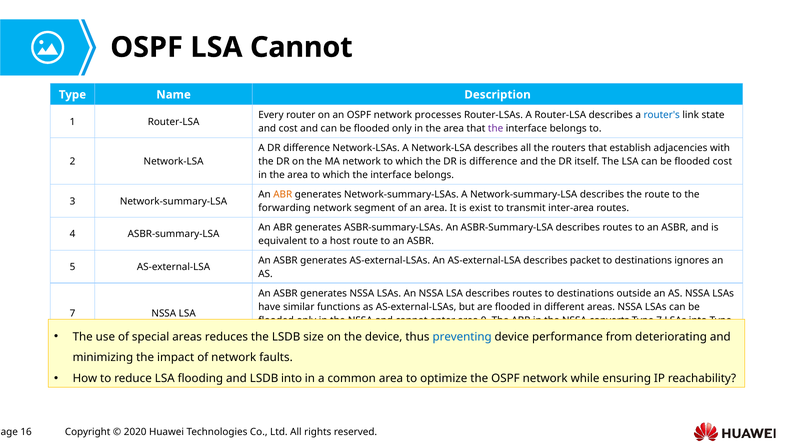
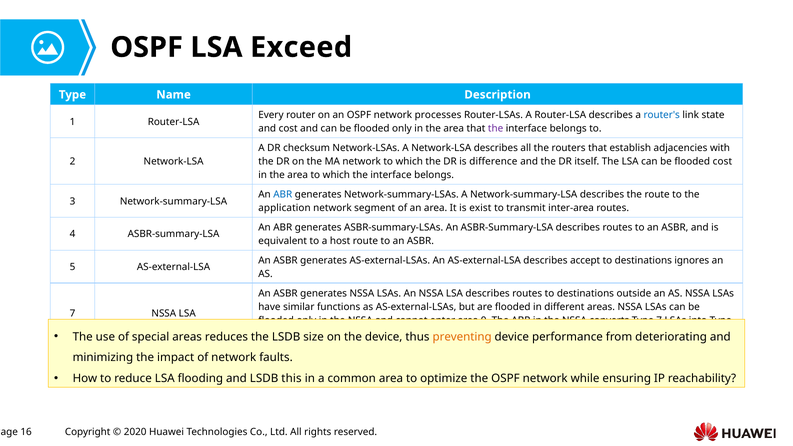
LSA Cannot: Cannot -> Exceed
DR difference: difference -> checksum
ABR at (283, 195) colour: orange -> blue
forwarding: forwarding -> application
packet: packet -> accept
preventing colour: blue -> orange
LSDB into: into -> this
